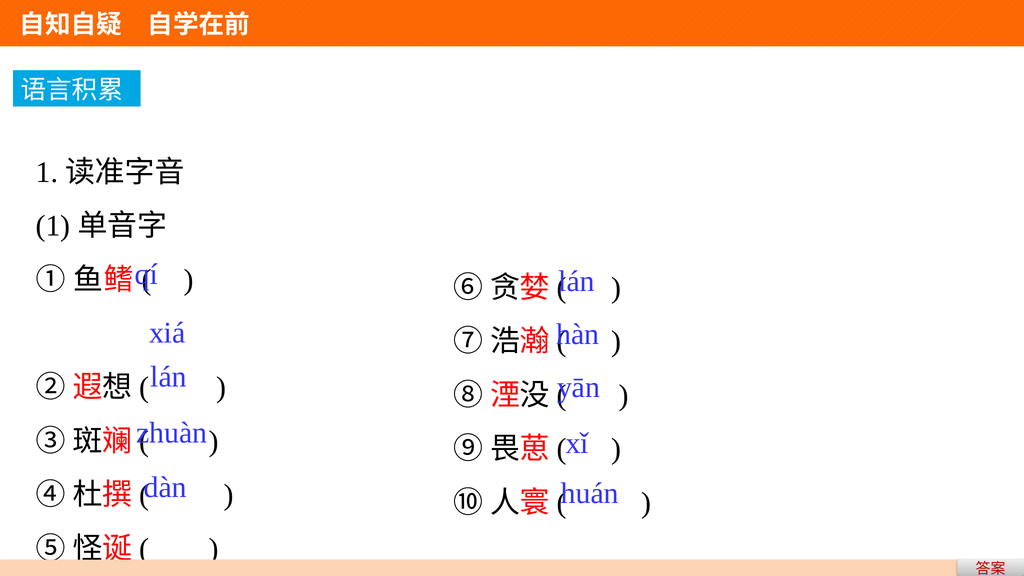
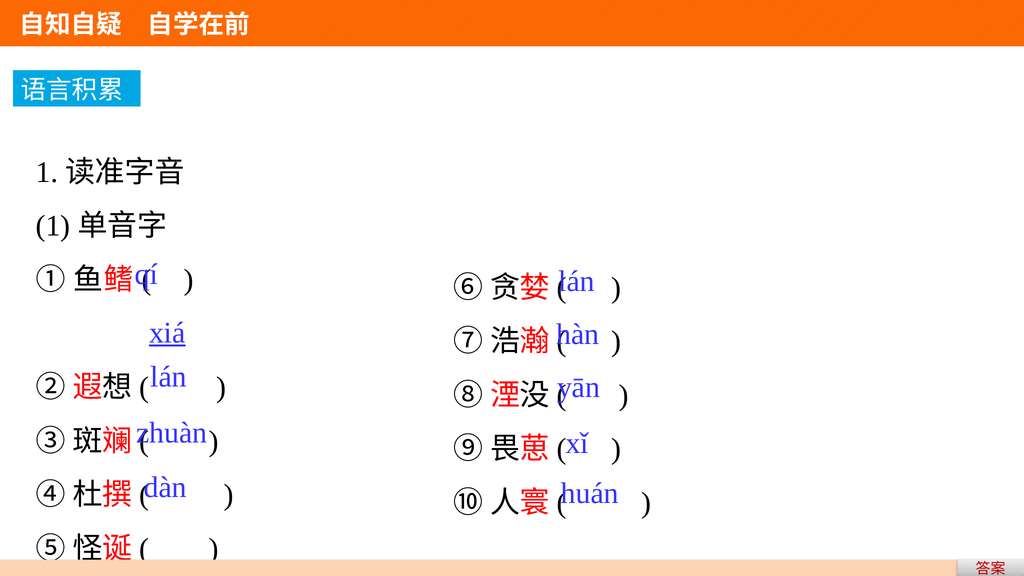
xiá underline: none -> present
